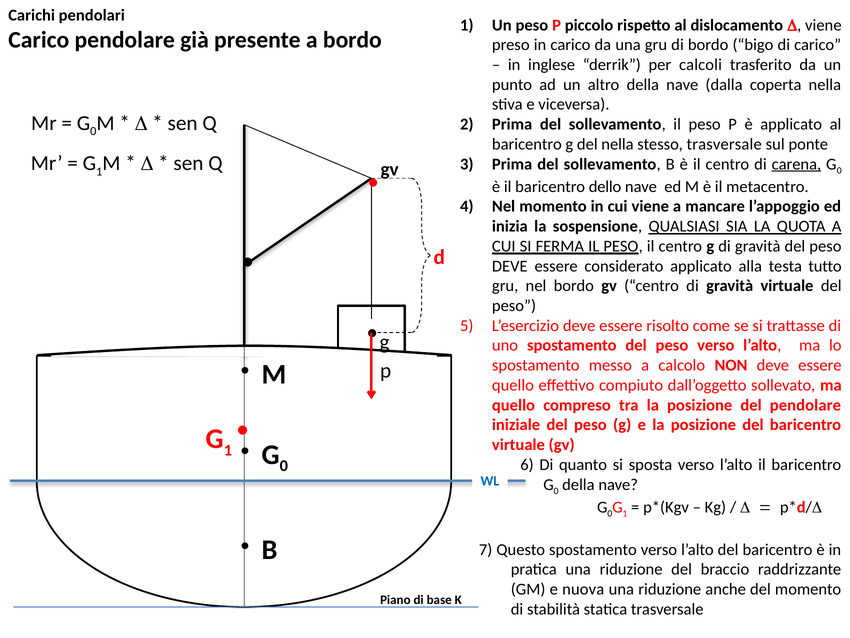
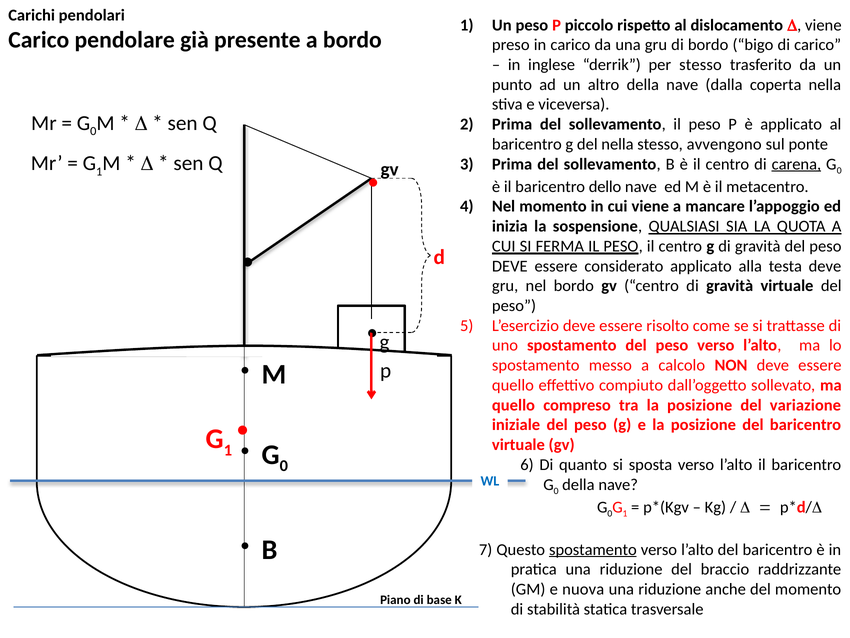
per calcoli: calcoli -> stesso
stesso trasversale: trasversale -> avvengono
testa tutto: tutto -> deve
del pendolare: pendolare -> variazione
spostamento at (593, 549) underline: none -> present
